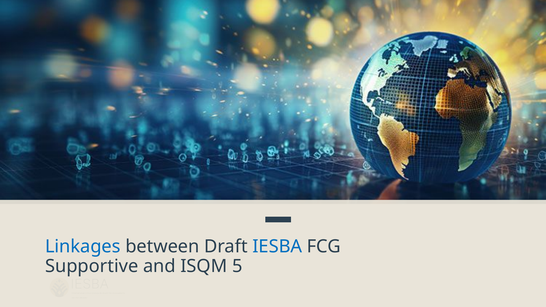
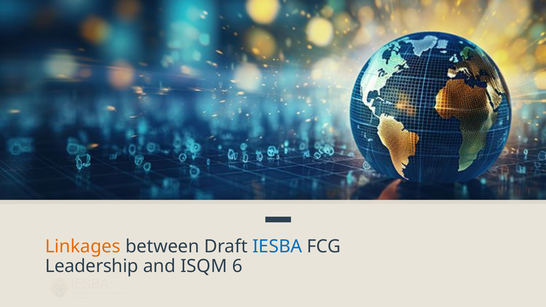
Linkages colour: blue -> orange
Supportive: Supportive -> Leadership
5: 5 -> 6
